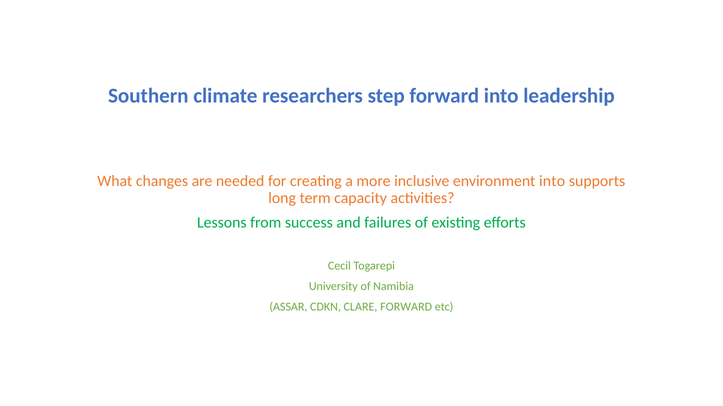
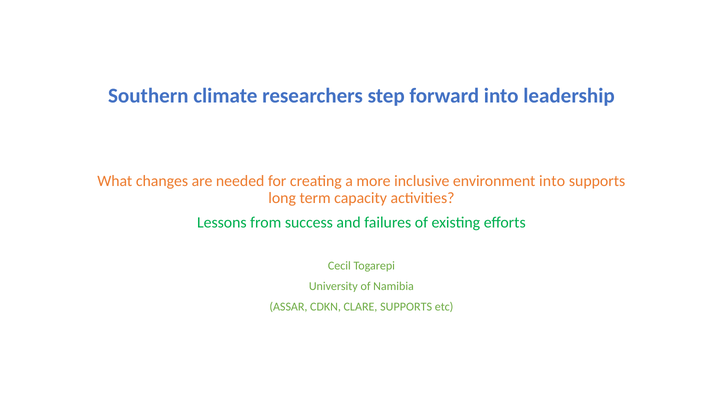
CLARE FORWARD: FORWARD -> SUPPORTS
